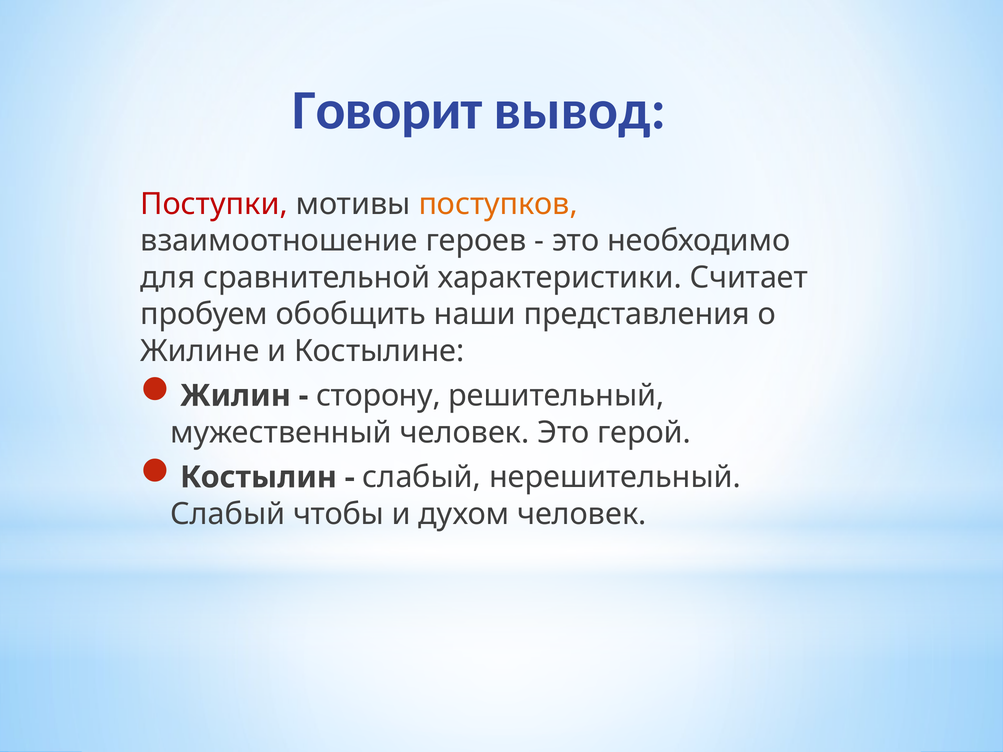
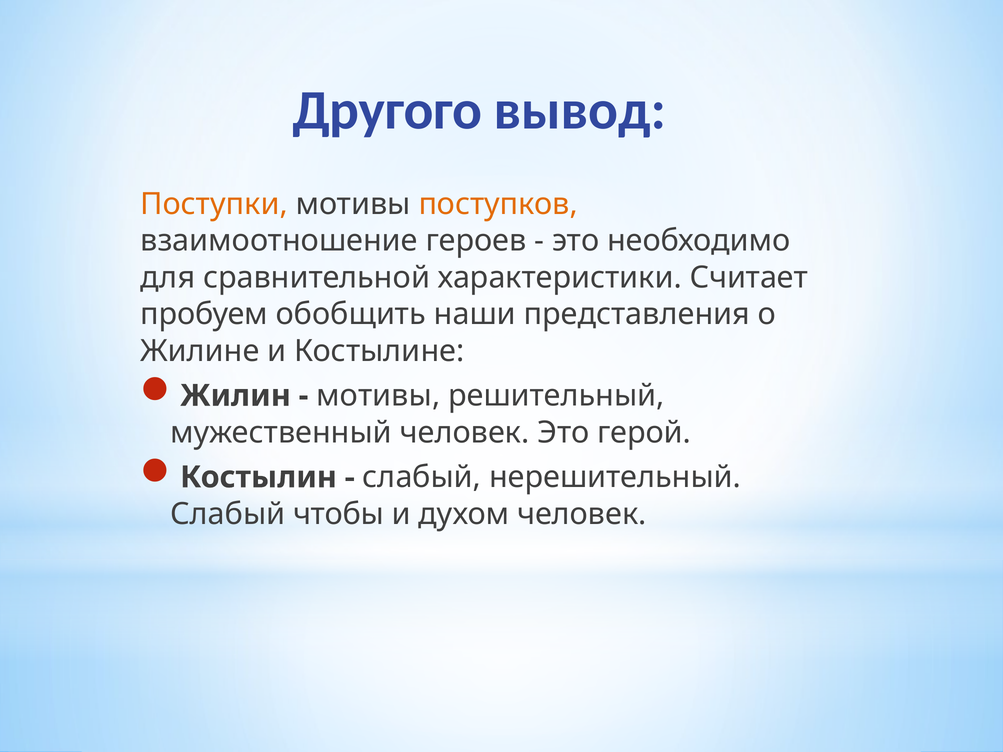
Говорит: Говорит -> Другого
Поступки colour: red -> orange
сторону at (379, 396): сторону -> мотивы
